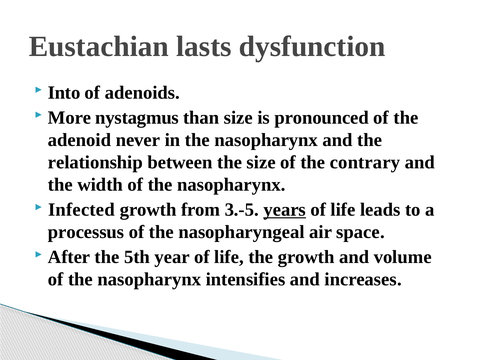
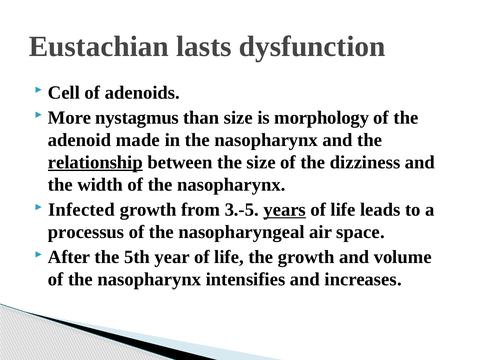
Into: Into -> Cell
pronounced: pronounced -> morphology
never: never -> made
relationship underline: none -> present
contrary: contrary -> dizziness
